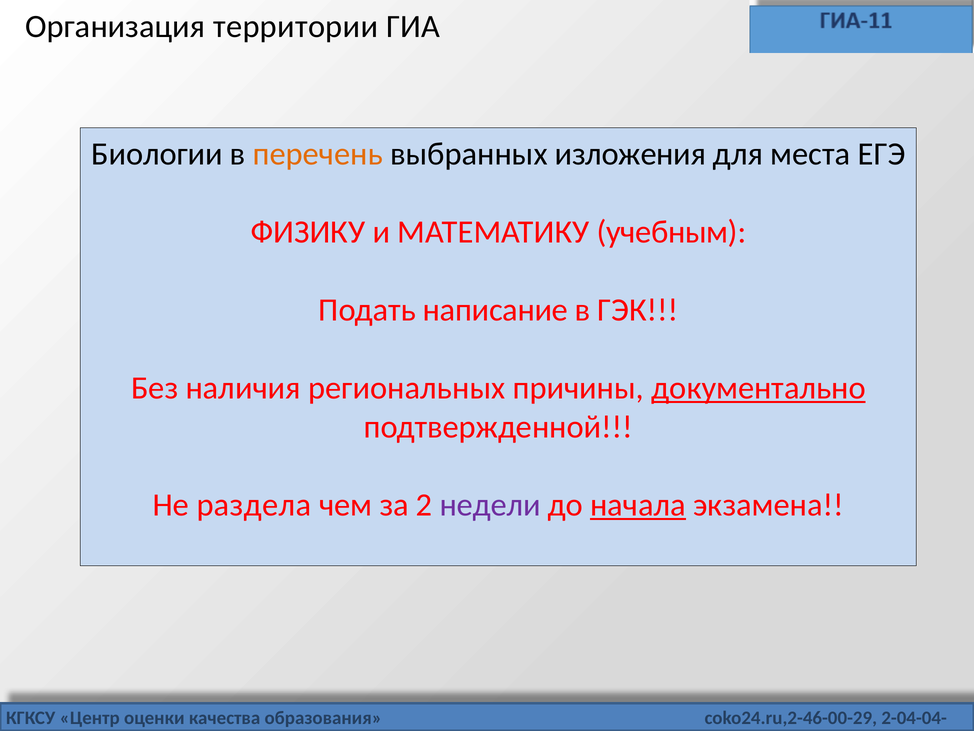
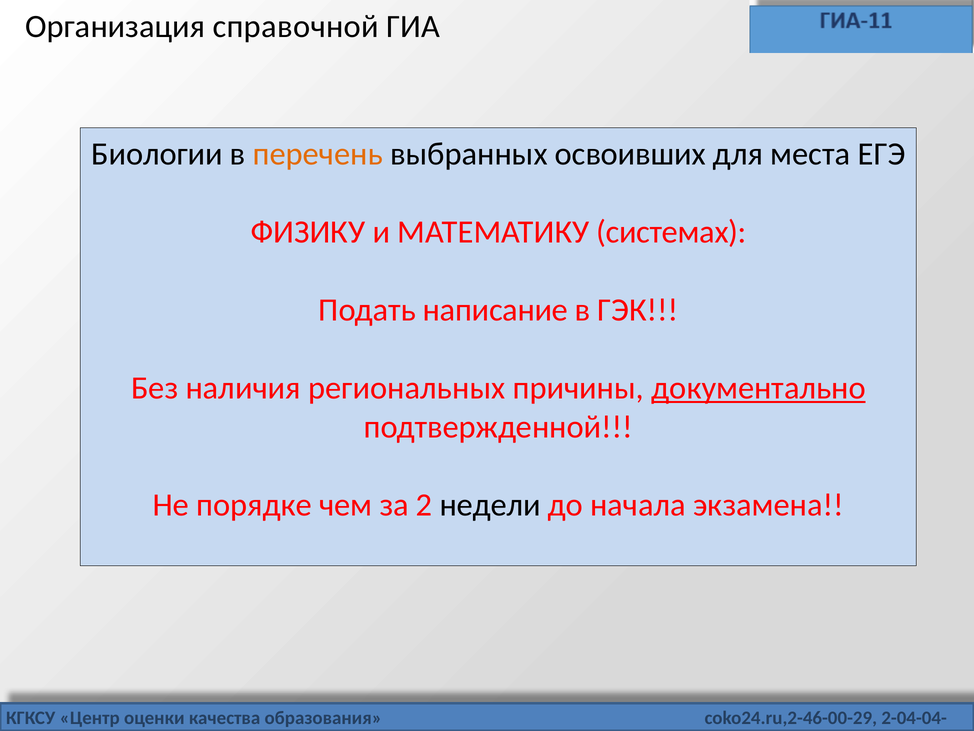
территории: территории -> справочной
изложения: изложения -> освоивших
учебным: учебным -> системах
раздела: раздела -> порядке
недели colour: purple -> black
начала underline: present -> none
